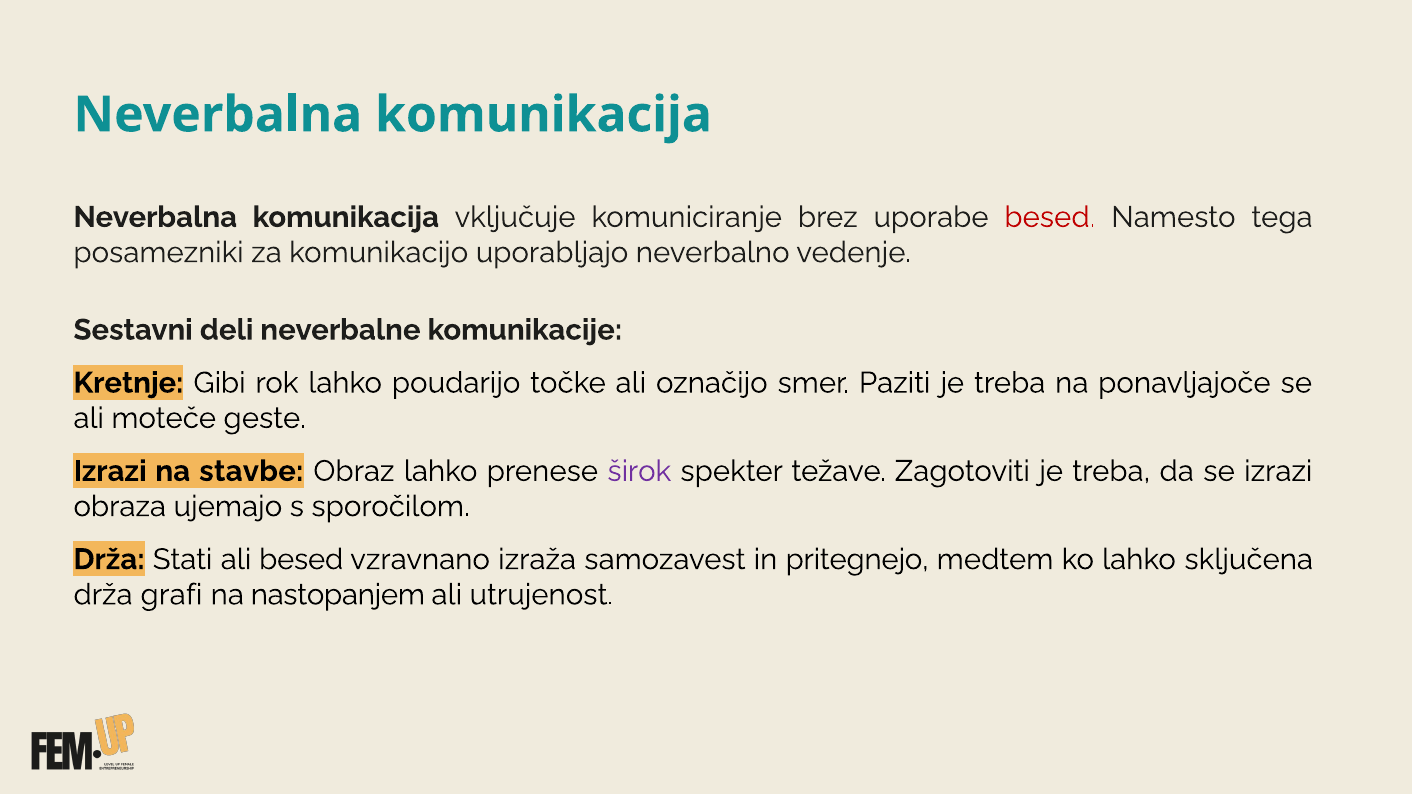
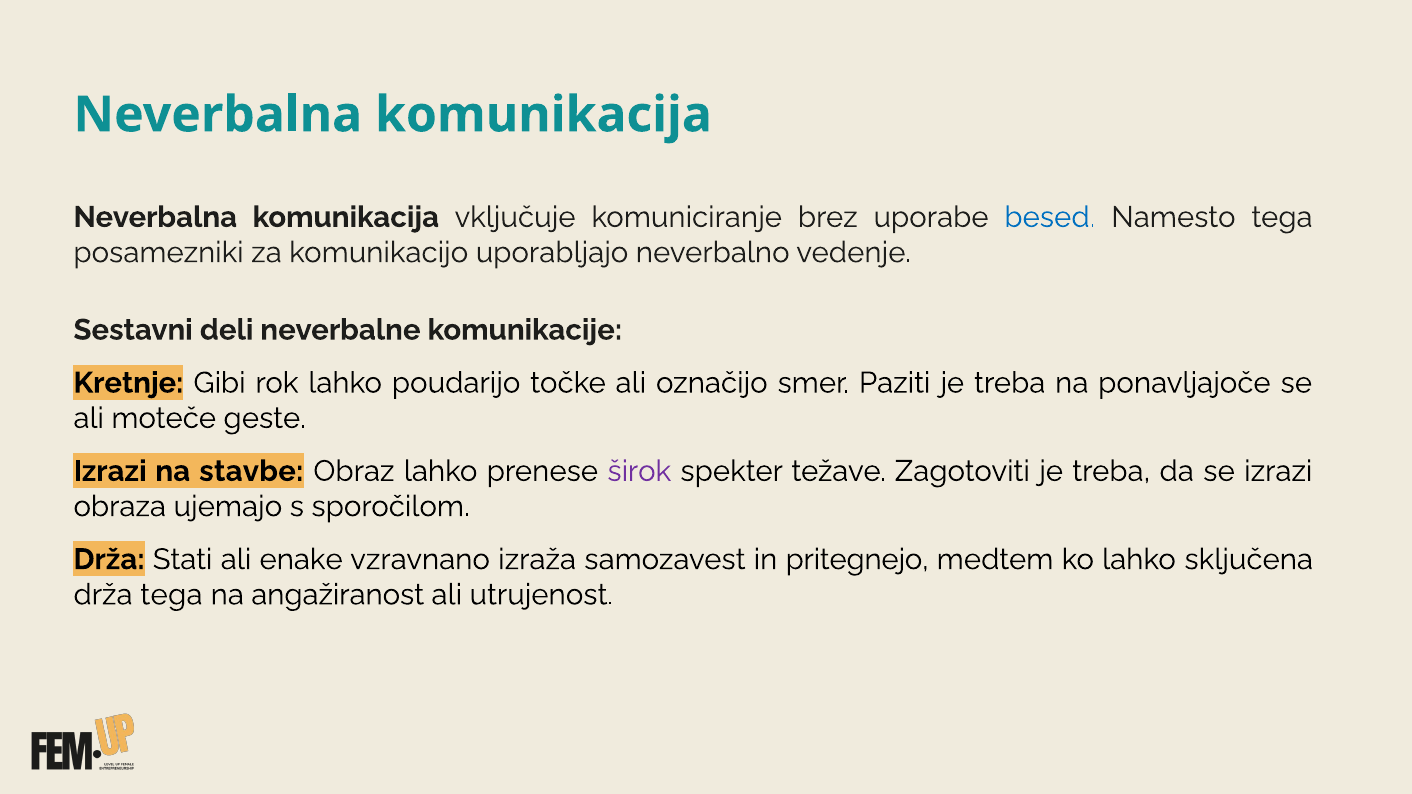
besed at (1050, 217) colour: red -> blue
ali besed: besed -> enake
drža grafi: grafi -> tega
nastopanjem: nastopanjem -> angažiranost
